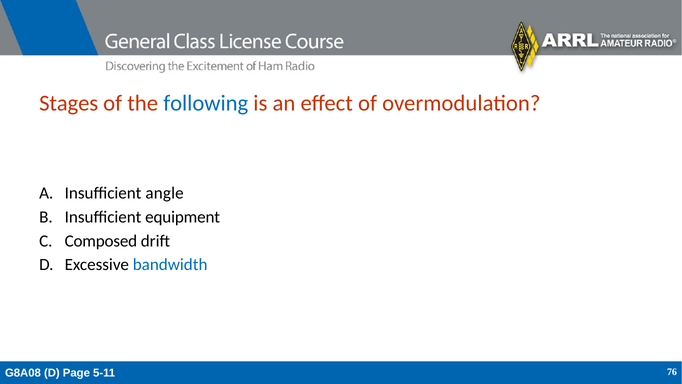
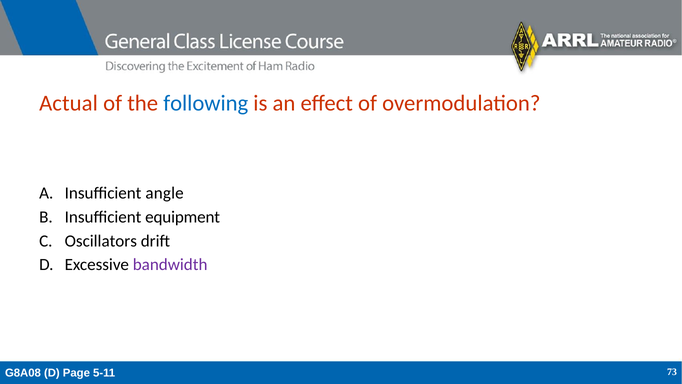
Stages: Stages -> Actual
Composed: Composed -> Oscillators
bandwidth colour: blue -> purple
76: 76 -> 73
